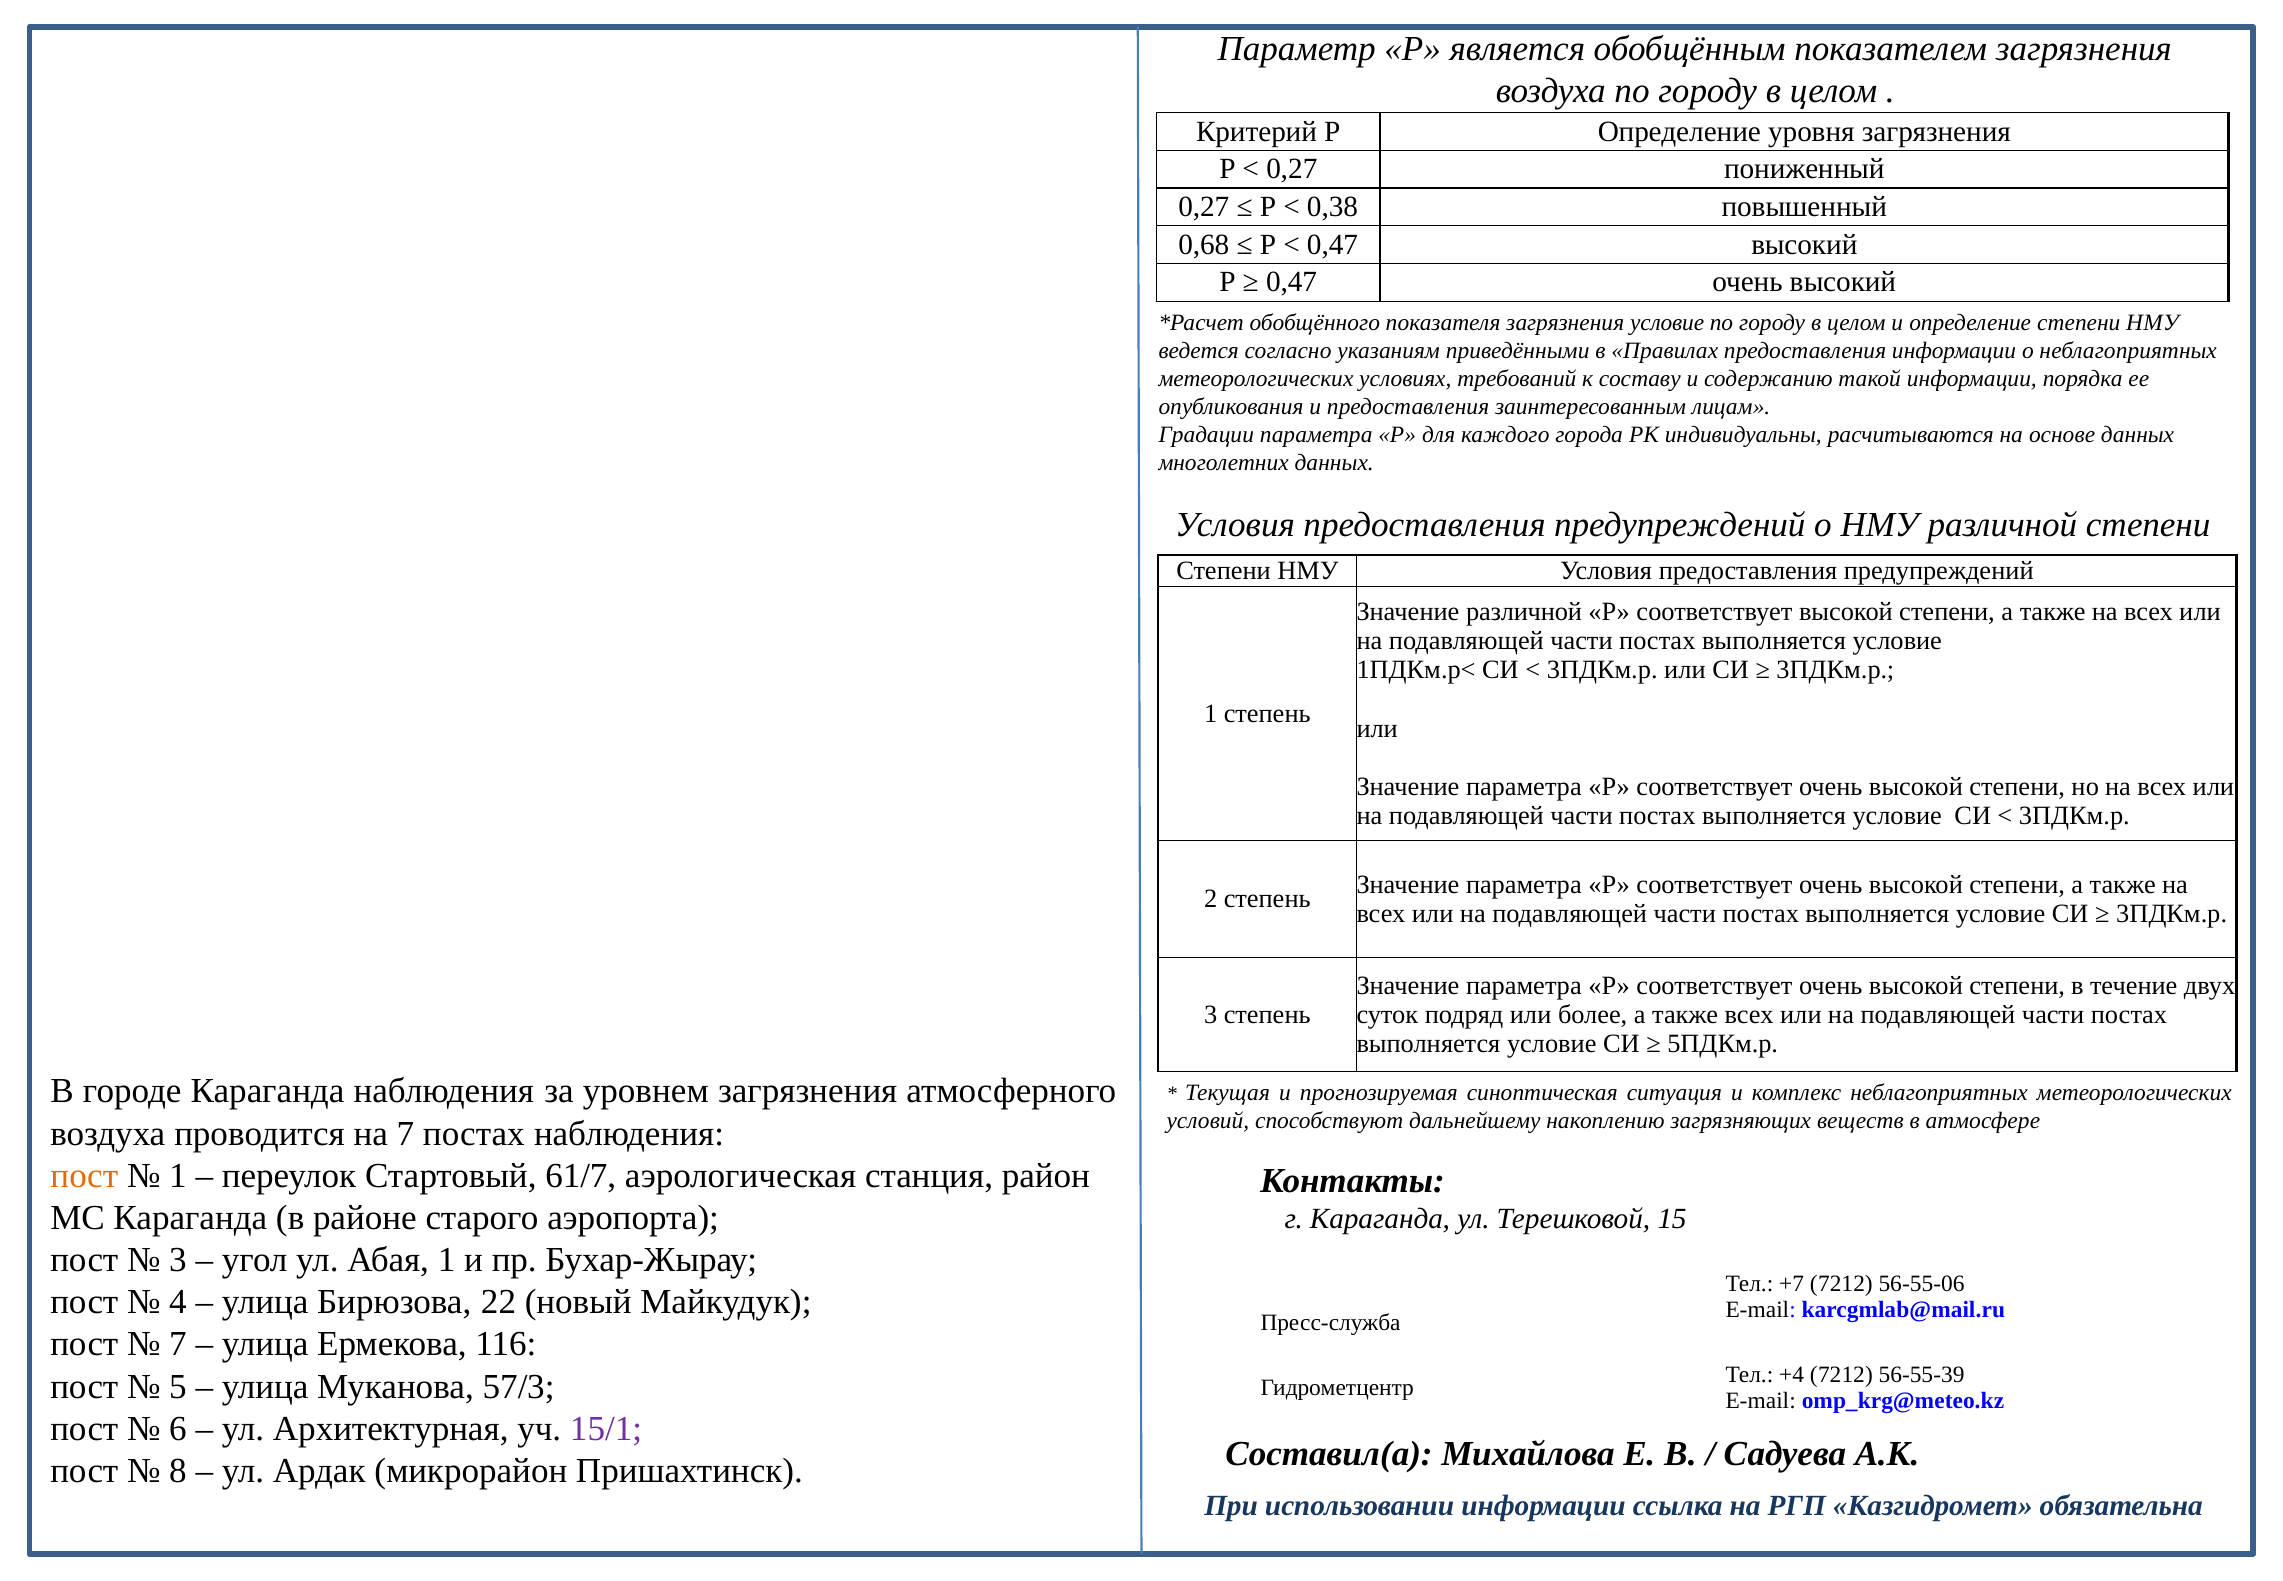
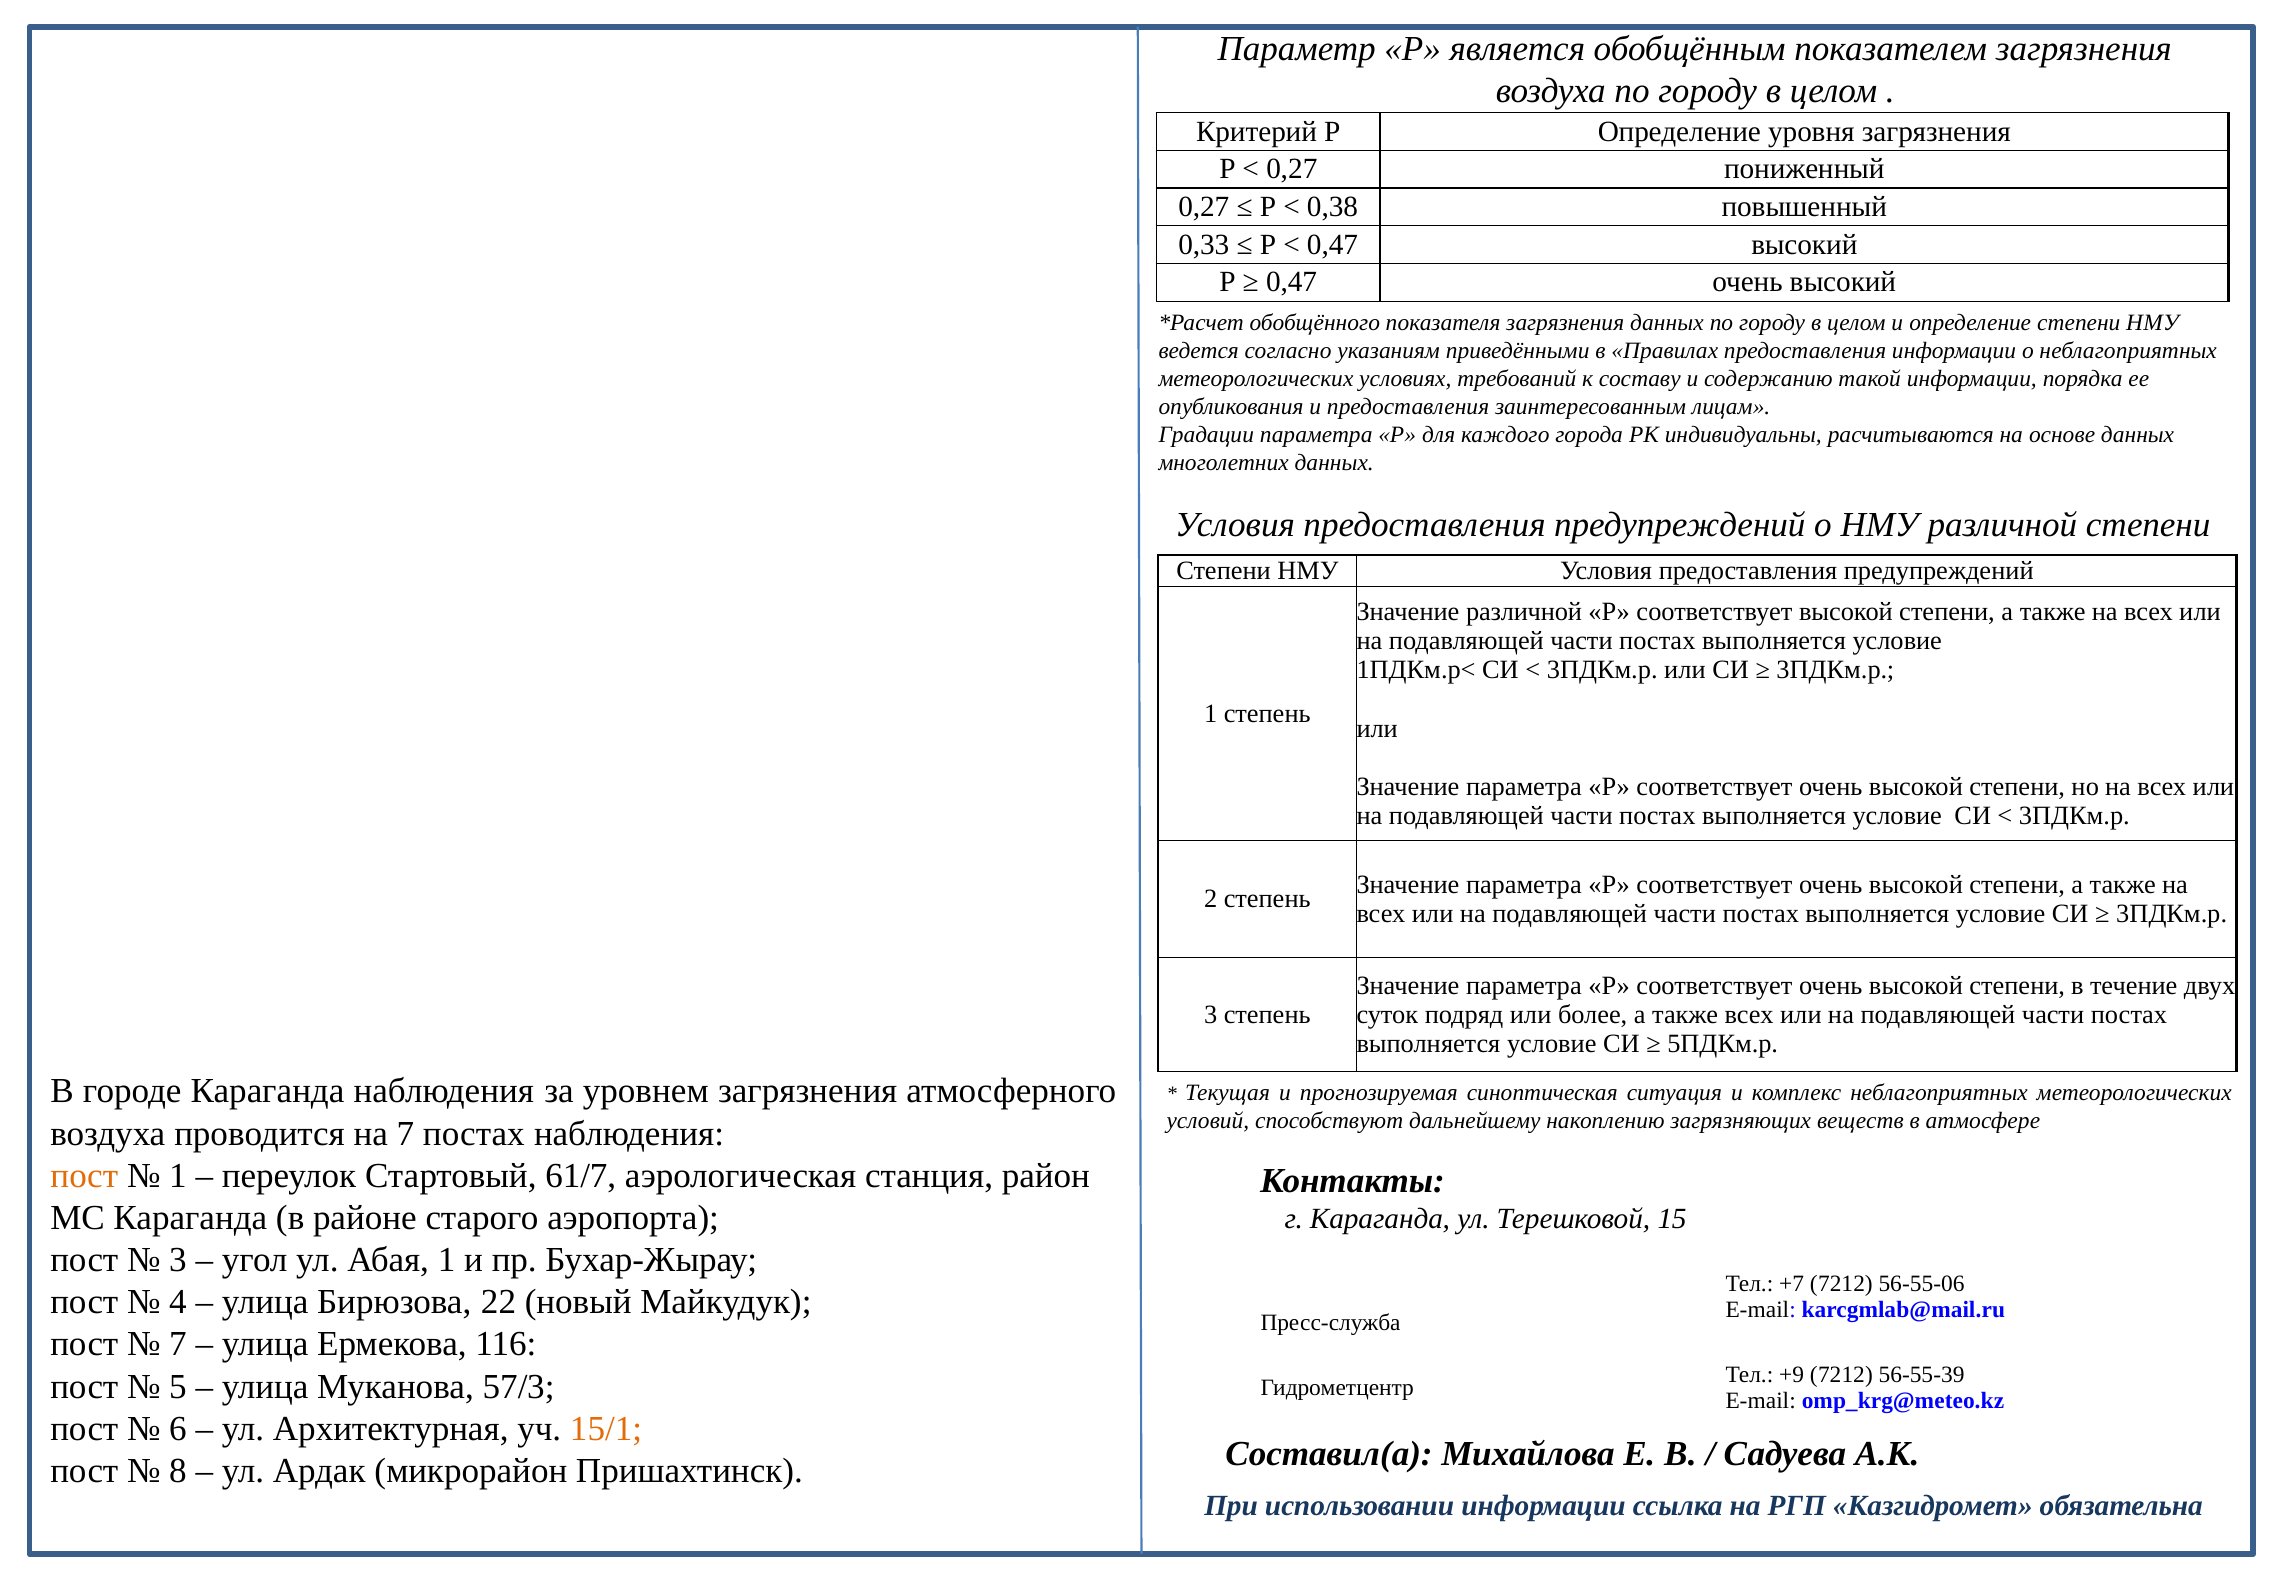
0,68: 0,68 -> 0,33
загрязнения условие: условие -> данных
+4: +4 -> +9
15/1 colour: purple -> orange
